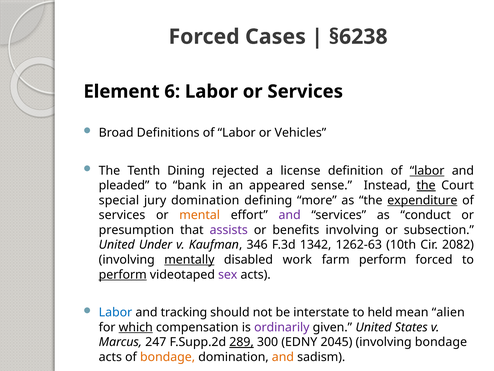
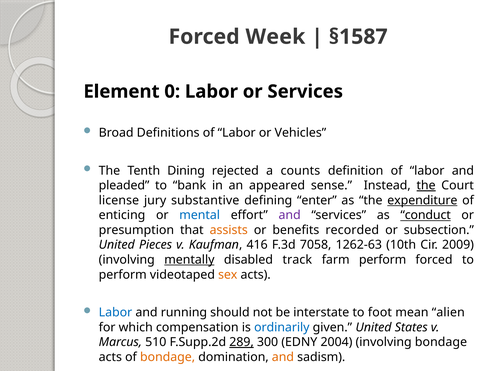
Cases: Cases -> Week
§6238: §6238 -> §1587
6: 6 -> 0
license: license -> counts
labor at (427, 170) underline: present -> none
special: special -> license
jury domination: domination -> substantive
more: more -> enter
services at (122, 215): services -> enticing
mental colour: orange -> blue
conduct underline: none -> present
assists colour: purple -> orange
benefits involving: involving -> recorded
Under: Under -> Pieces
346: 346 -> 416
1342: 1342 -> 7058
2082: 2082 -> 2009
work: work -> track
perform at (123, 274) underline: present -> none
sex colour: purple -> orange
tracking: tracking -> running
held: held -> foot
which underline: present -> none
ordinarily colour: purple -> blue
247: 247 -> 510
2045: 2045 -> 2004
